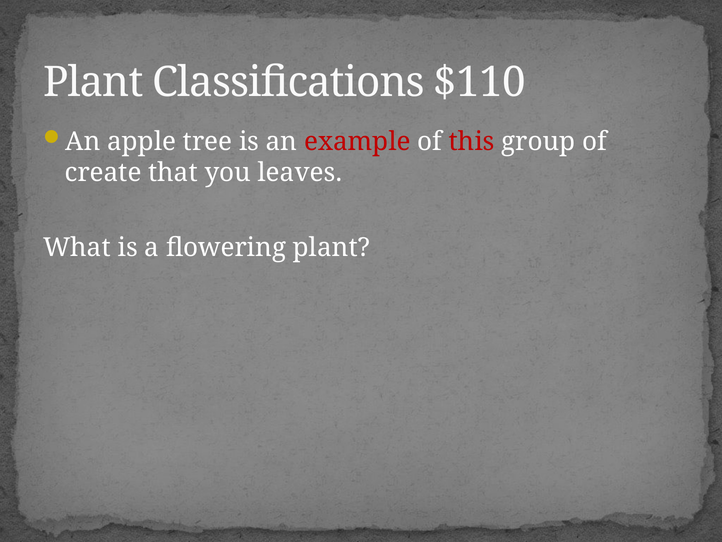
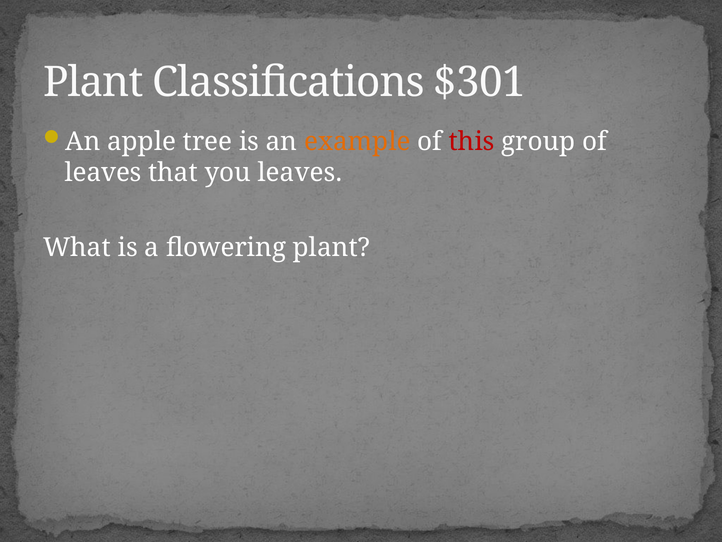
$110: $110 -> $301
example colour: red -> orange
create at (103, 173): create -> leaves
